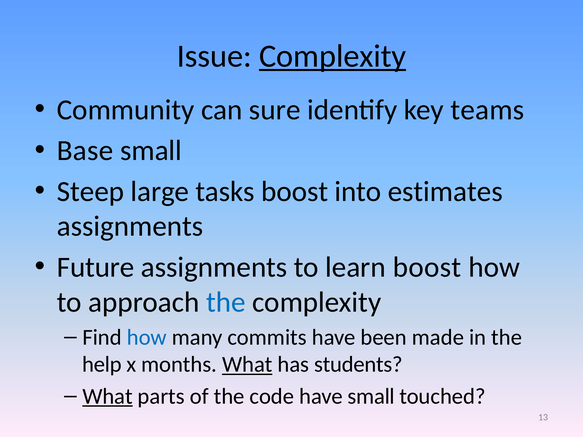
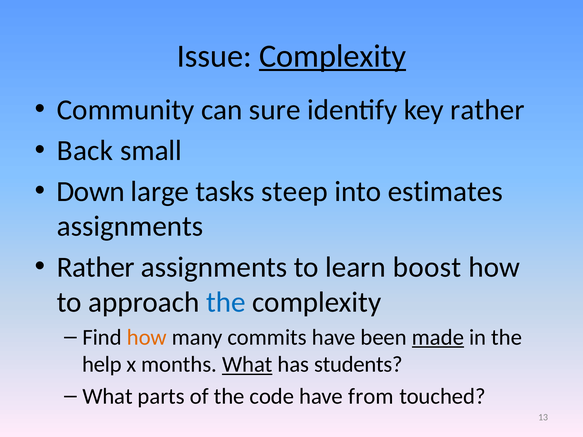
key teams: teams -> rather
Base: Base -> Back
Steep: Steep -> Down
tasks boost: boost -> steep
Future at (96, 267): Future -> Rather
how at (147, 337) colour: blue -> orange
made underline: none -> present
What at (108, 396) underline: present -> none
have small: small -> from
